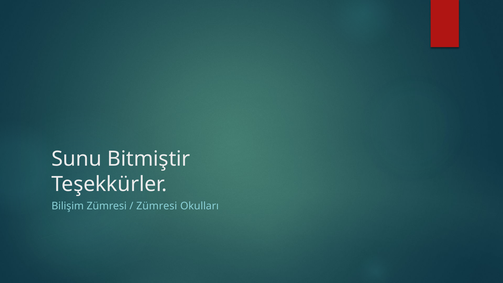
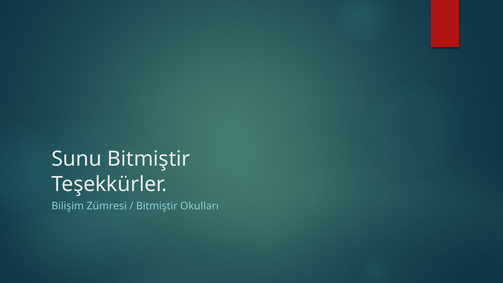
Zümresi at (157, 206): Zümresi -> Bitmiştir
